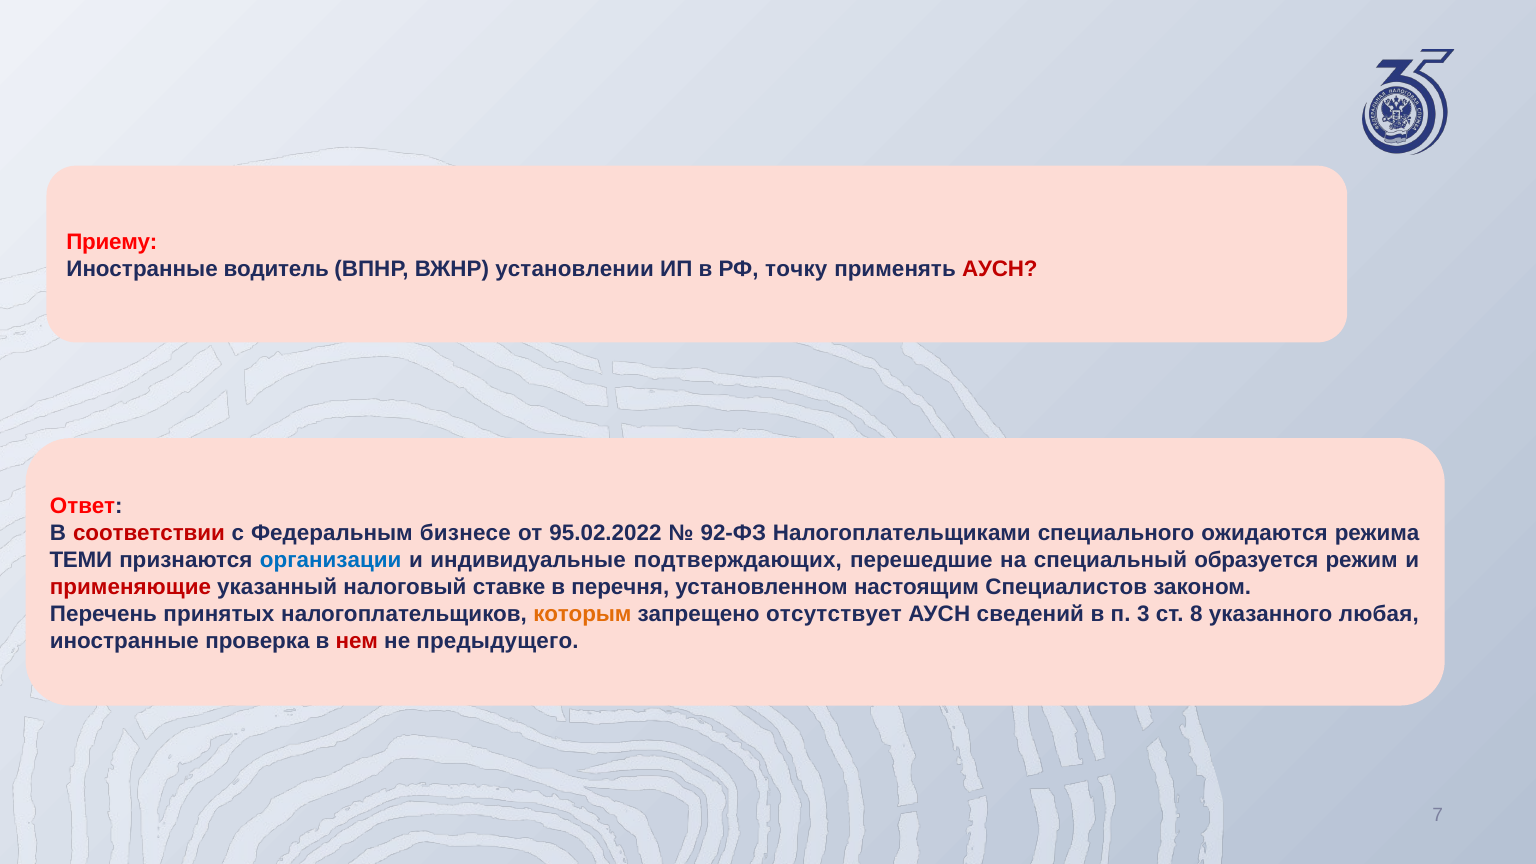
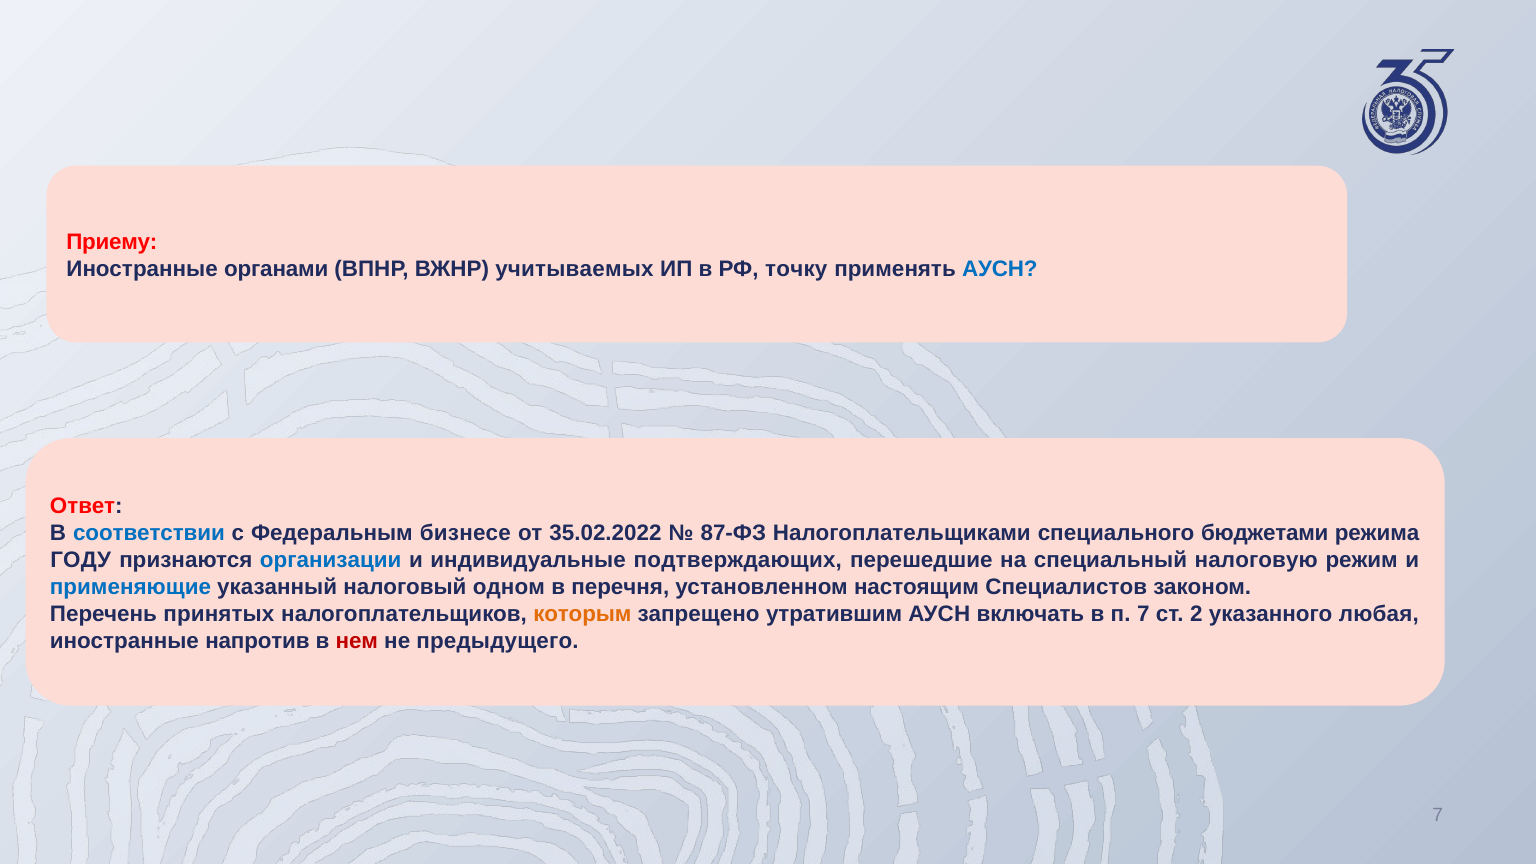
водитель: водитель -> органами
установлении: установлении -> учитываемых
АУСН at (1000, 269) colour: red -> blue
соответствии colour: red -> blue
95.02.2022: 95.02.2022 -> 35.02.2022
92-ФЗ: 92-ФЗ -> 87-ФЗ
ожидаются: ожидаются -> бюджетами
ТЕМИ: ТЕМИ -> ГОДУ
образуется: образуется -> налоговую
применяющие colour: red -> blue
ставке: ставке -> одном
отсутствует: отсутствует -> утратившим
сведений: сведений -> включать
п 3: 3 -> 7
8: 8 -> 2
проверка: проверка -> напротив
